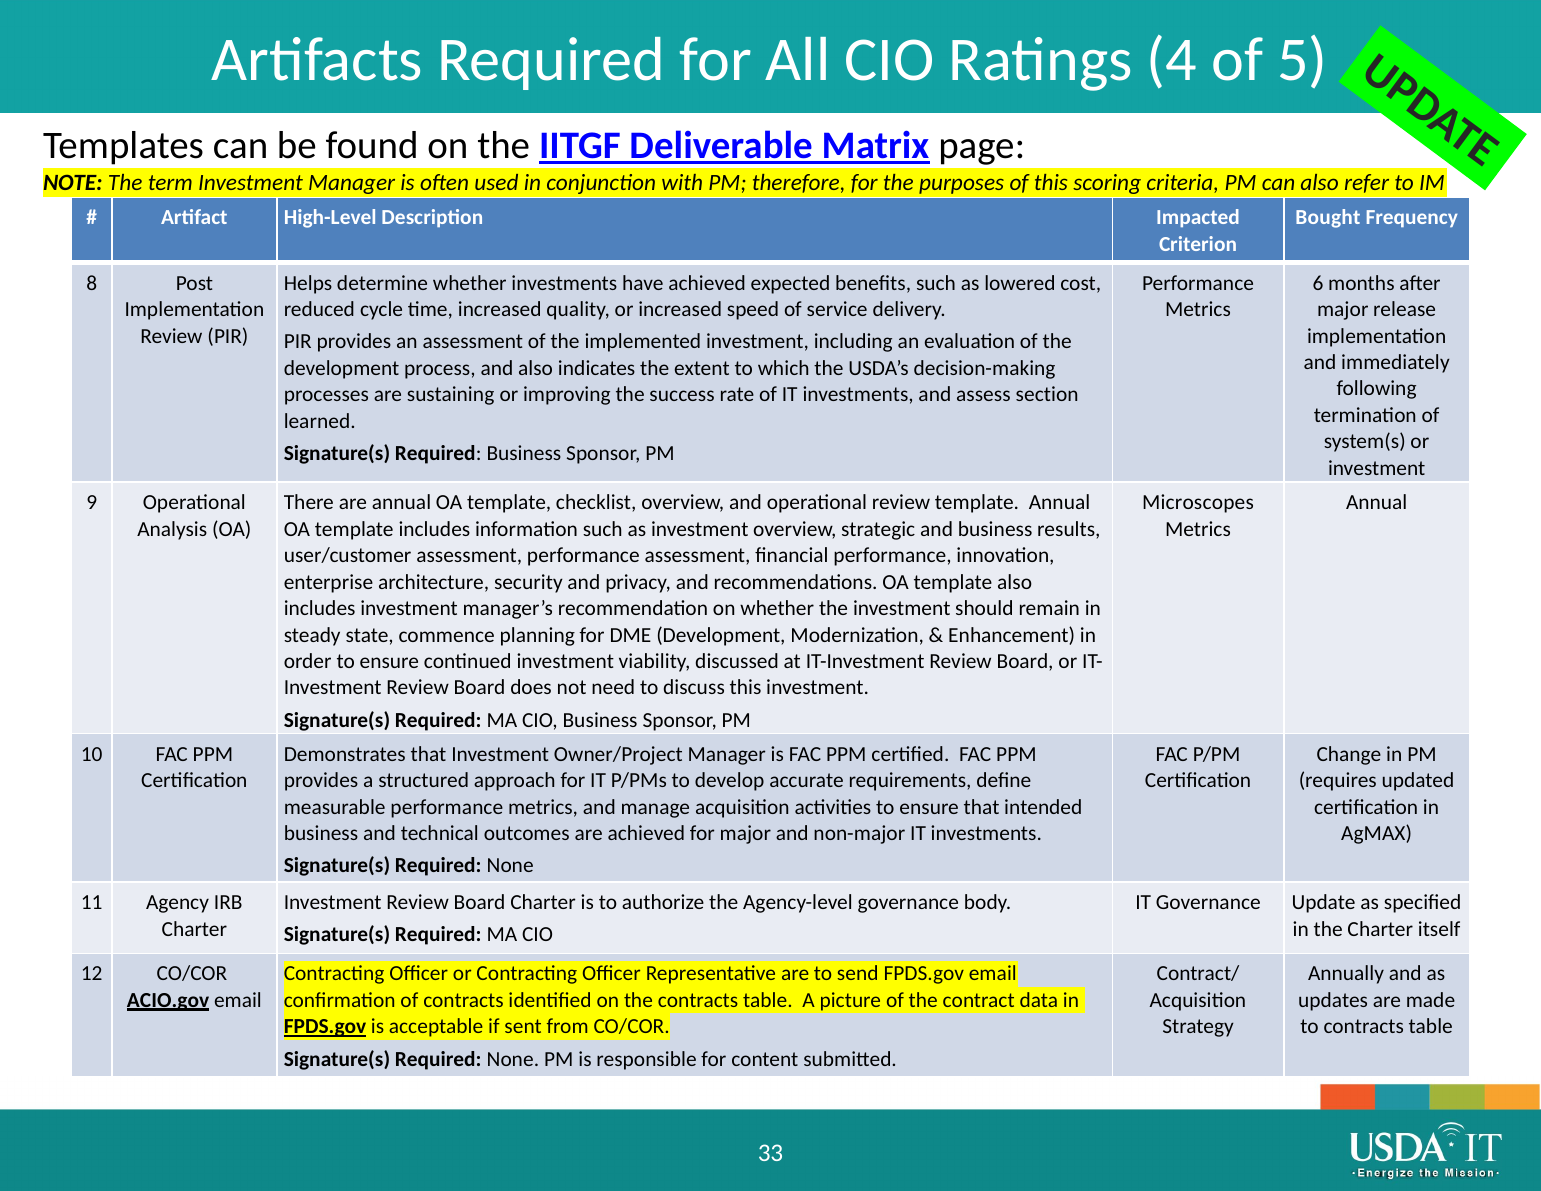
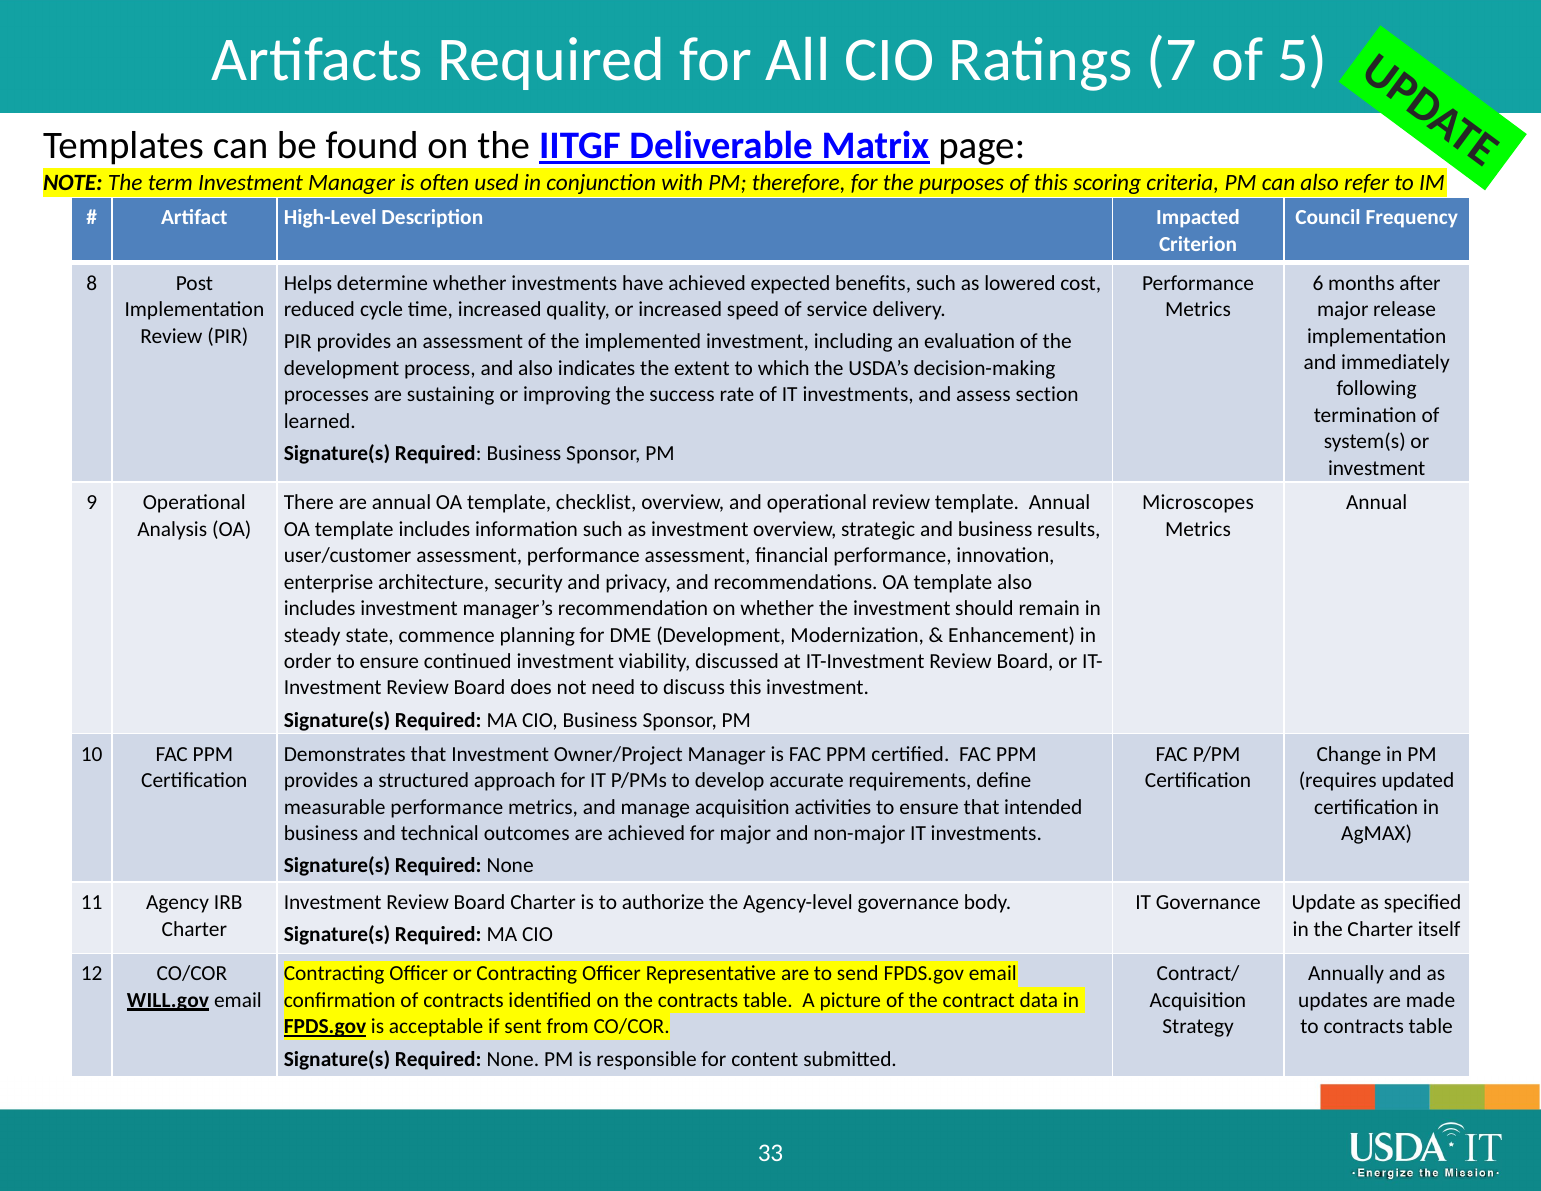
4: 4 -> 7
Bought: Bought -> Council
ACIO.gov: ACIO.gov -> WILL.gov
